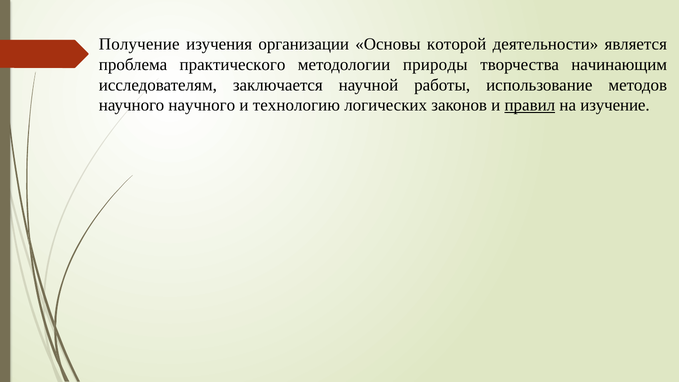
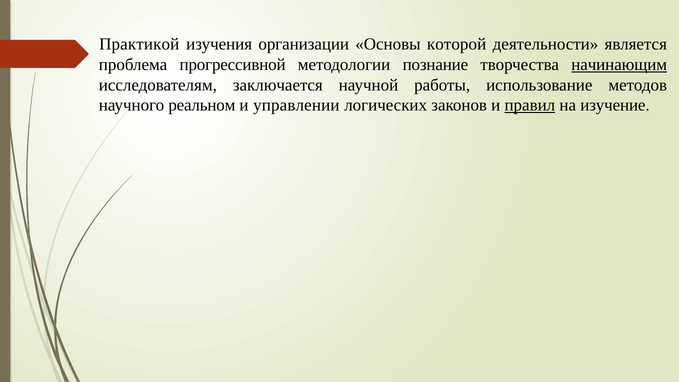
Получение: Получение -> Практикой
практического: практического -> прогрессивной
природы: природы -> познание
начинающим underline: none -> present
научного научного: научного -> реальном
технологию: технологию -> управлении
